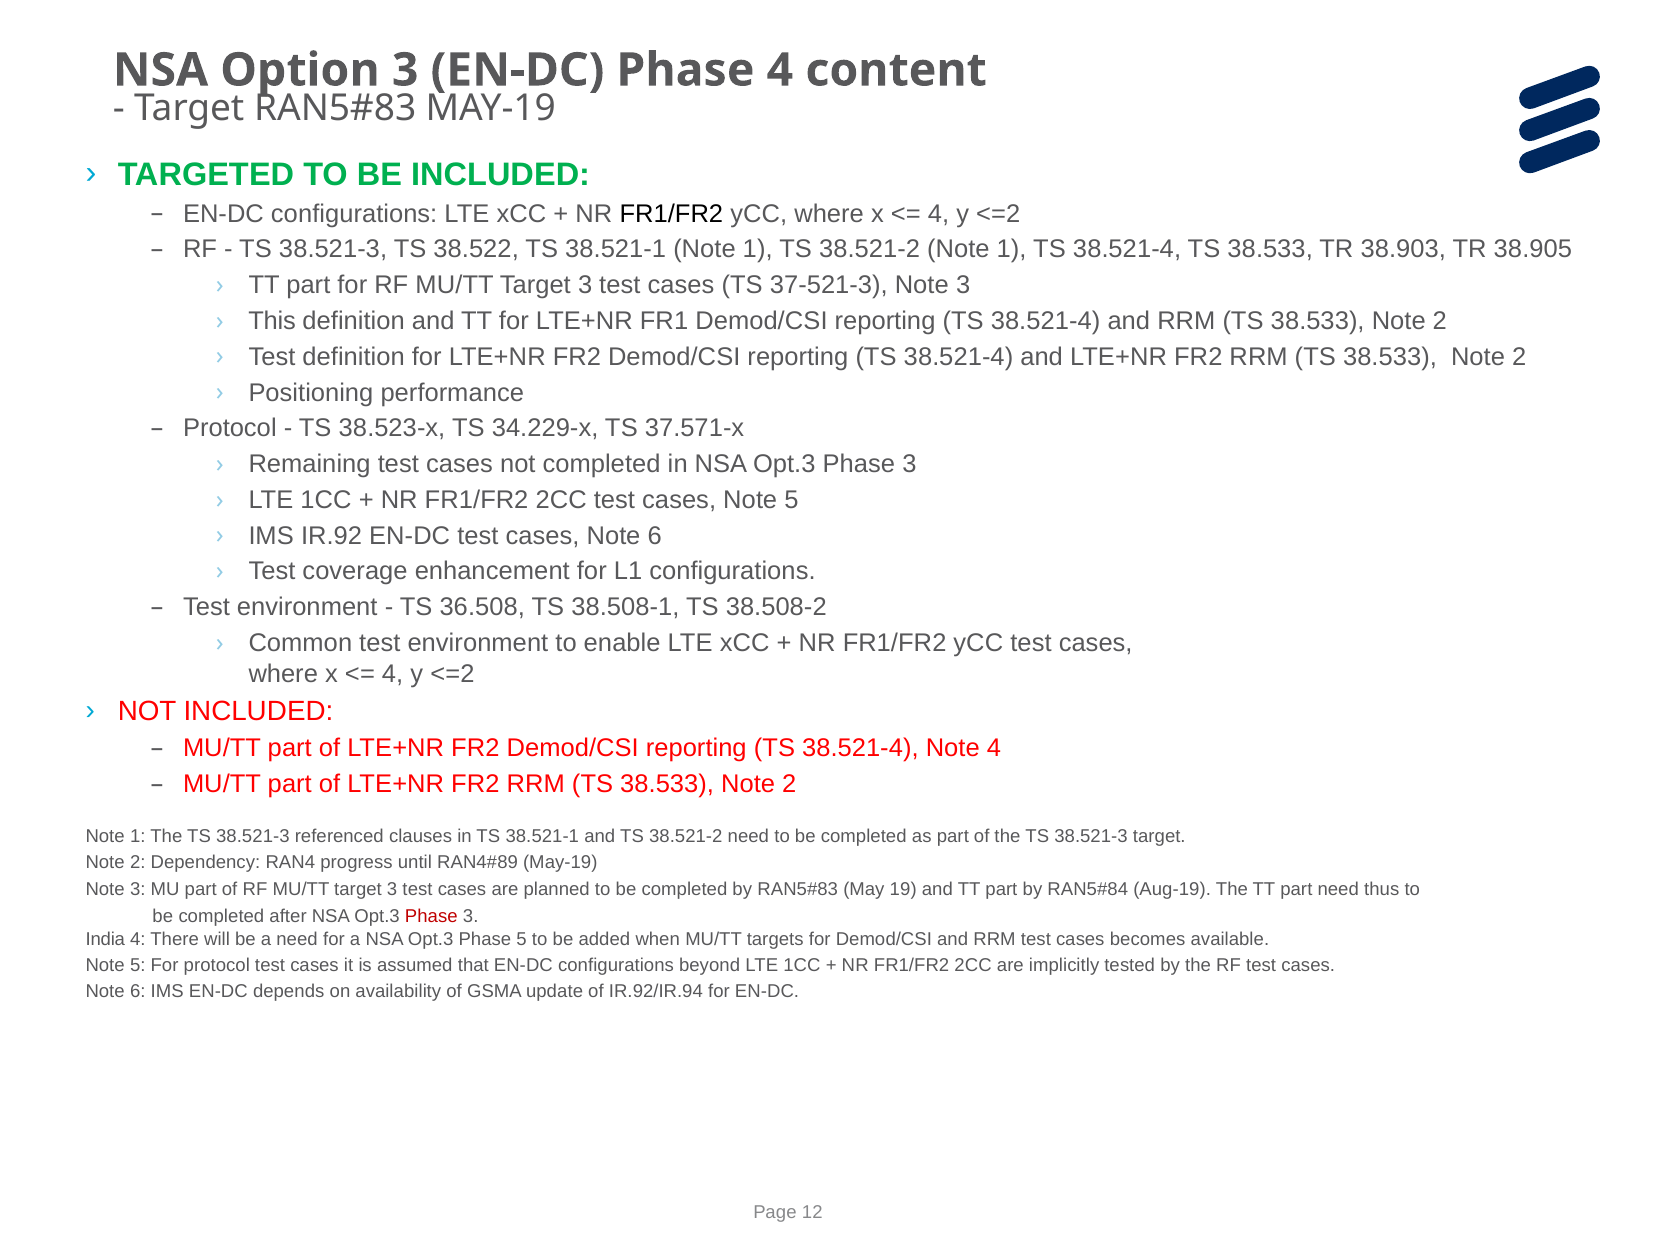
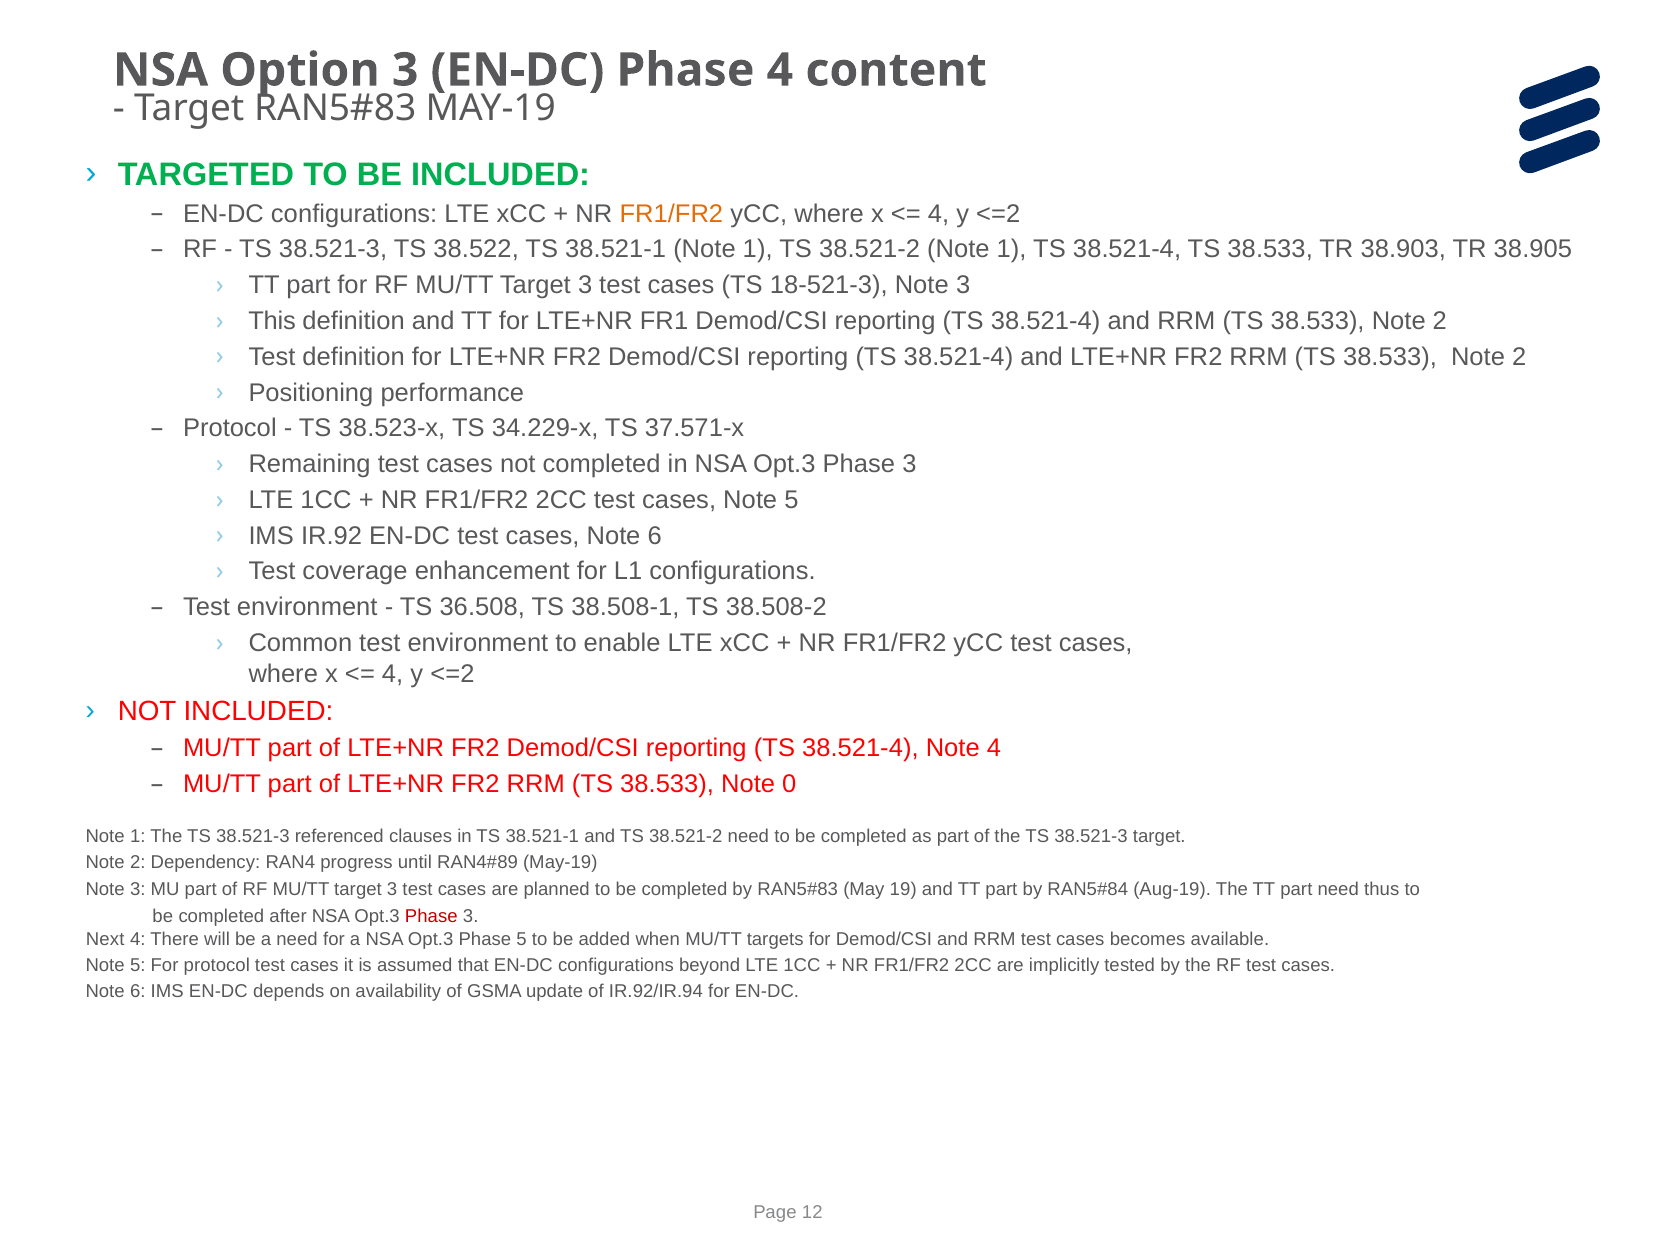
FR1/FR2 at (671, 214) colour: black -> orange
37-521-3: 37-521-3 -> 18-521-3
2 at (789, 784): 2 -> 0
India: India -> Next
